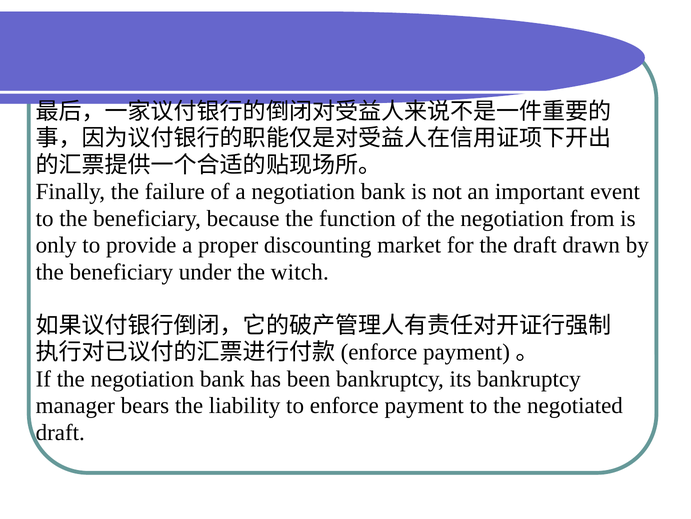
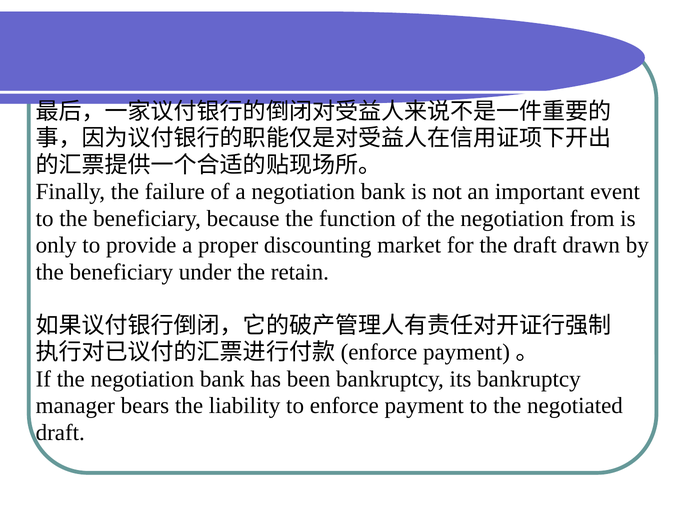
witch: witch -> retain
